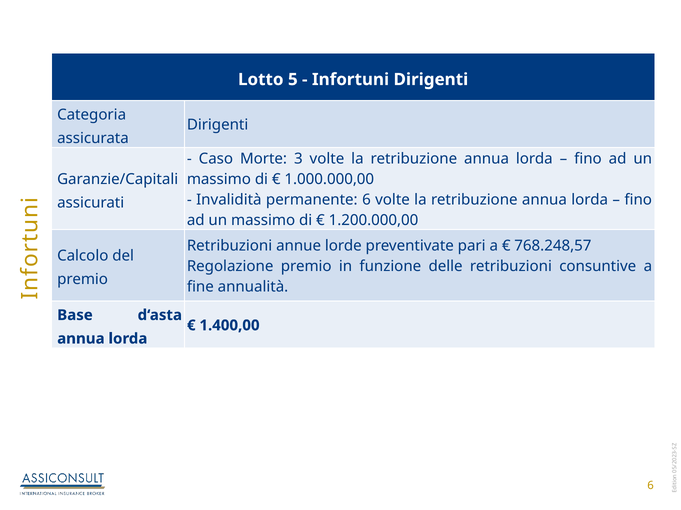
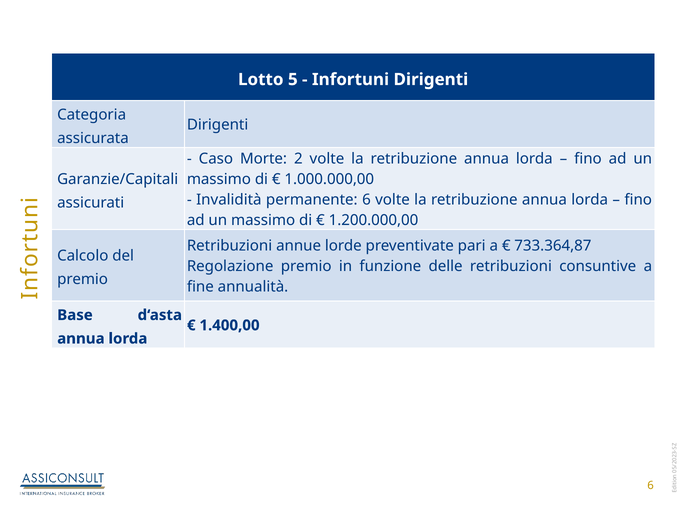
Morte 3: 3 -> 2
768.248,57: 768.248,57 -> 733.364,87
